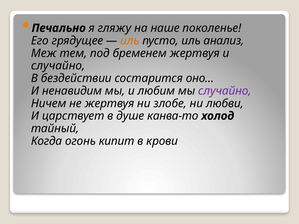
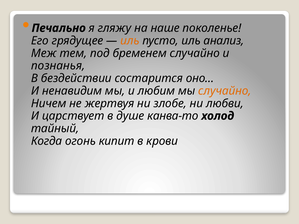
бременем жертвуя: жертвуя -> случайно
случайно at (58, 66): случайно -> познанья
случайно at (225, 91) colour: purple -> orange
